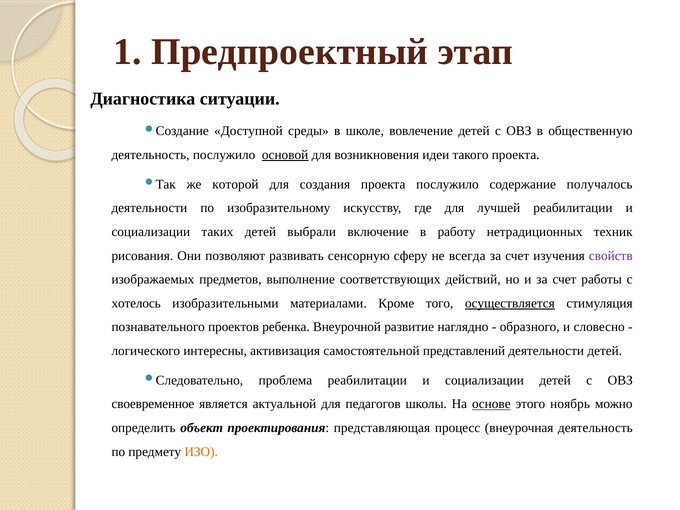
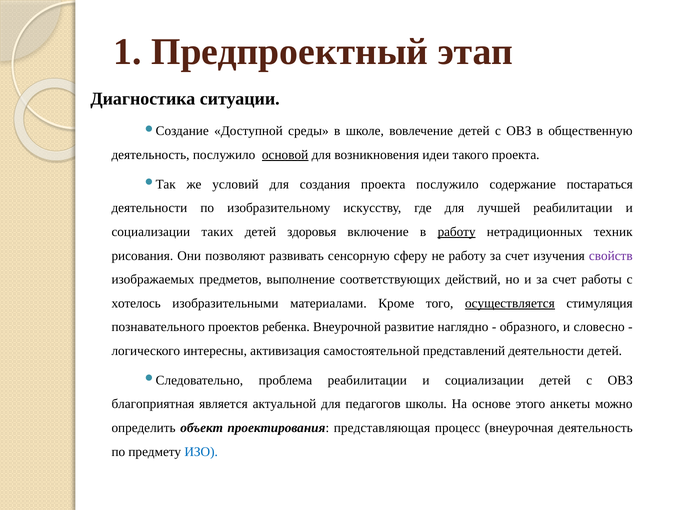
которой: которой -> условий
получалось: получалось -> постараться
выбрали: выбрали -> здоровья
работу at (457, 232) underline: none -> present
не всегда: всегда -> работу
своевременное: своевременное -> благоприятная
основе underline: present -> none
ноябрь: ноябрь -> анкеты
ИЗО colour: orange -> blue
